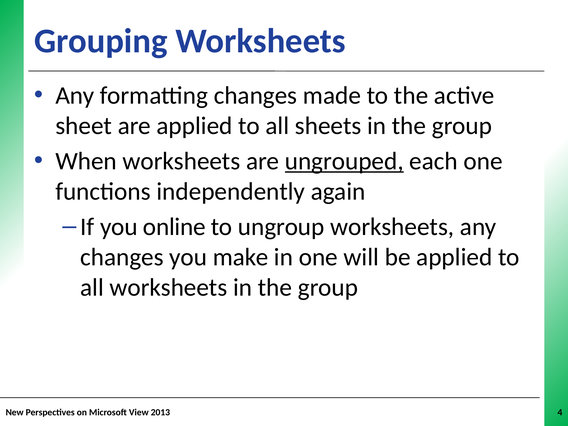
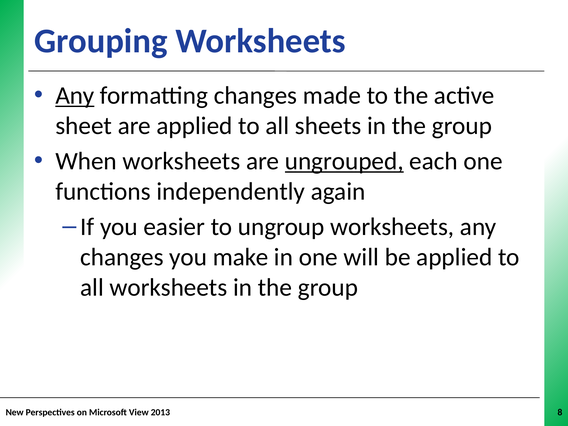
Any at (75, 95) underline: none -> present
online: online -> easier
4: 4 -> 8
